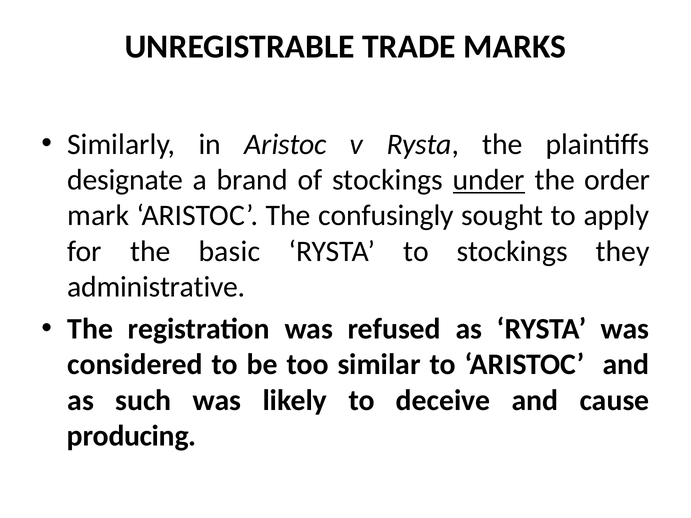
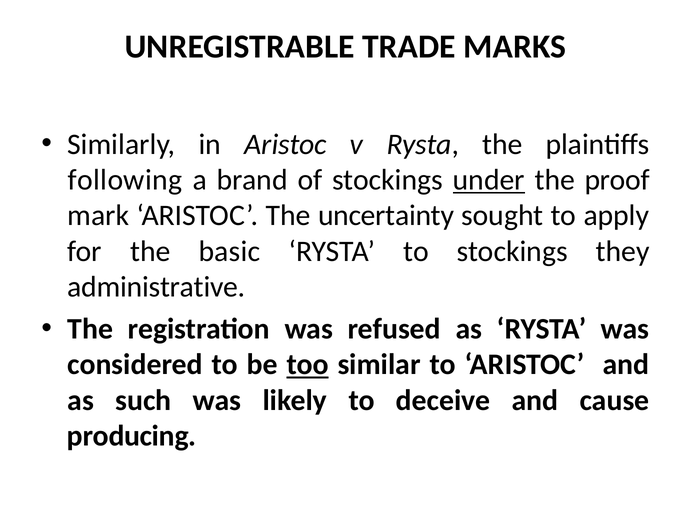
designate: designate -> following
order: order -> proof
confusingly: confusingly -> uncertainty
too underline: none -> present
